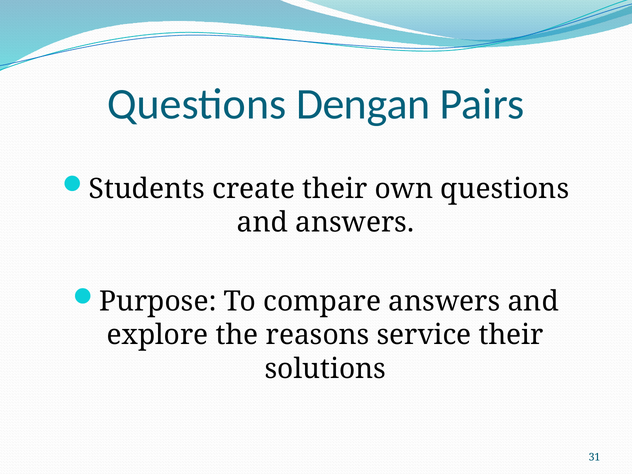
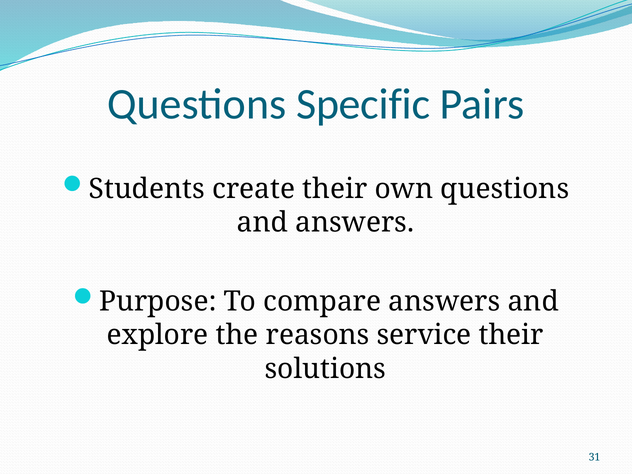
Dengan: Dengan -> Specific
